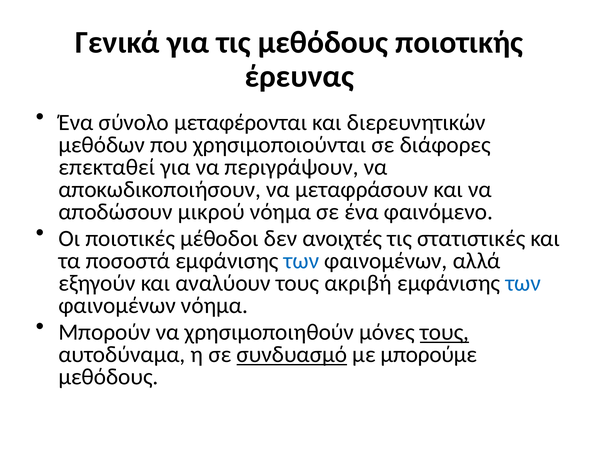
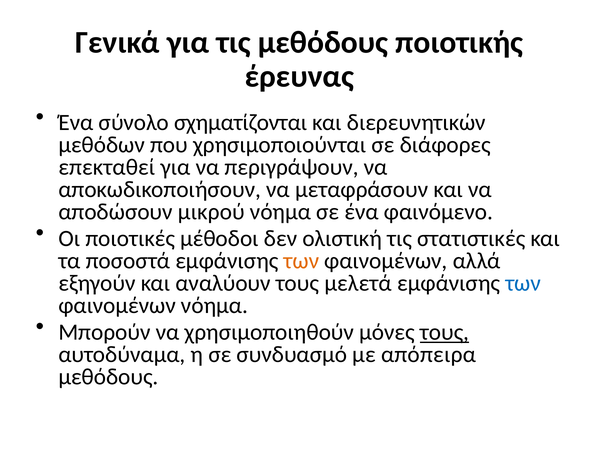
μεταφέρονται: μεταφέρονται -> σχηματίζονται
ανοιχτές: ανοιχτές -> ολιστική
των at (301, 261) colour: blue -> orange
ακριβή: ακριβή -> μελετά
συνδυασμό underline: present -> none
μπορούμε: μπορούμε -> απόπειρα
